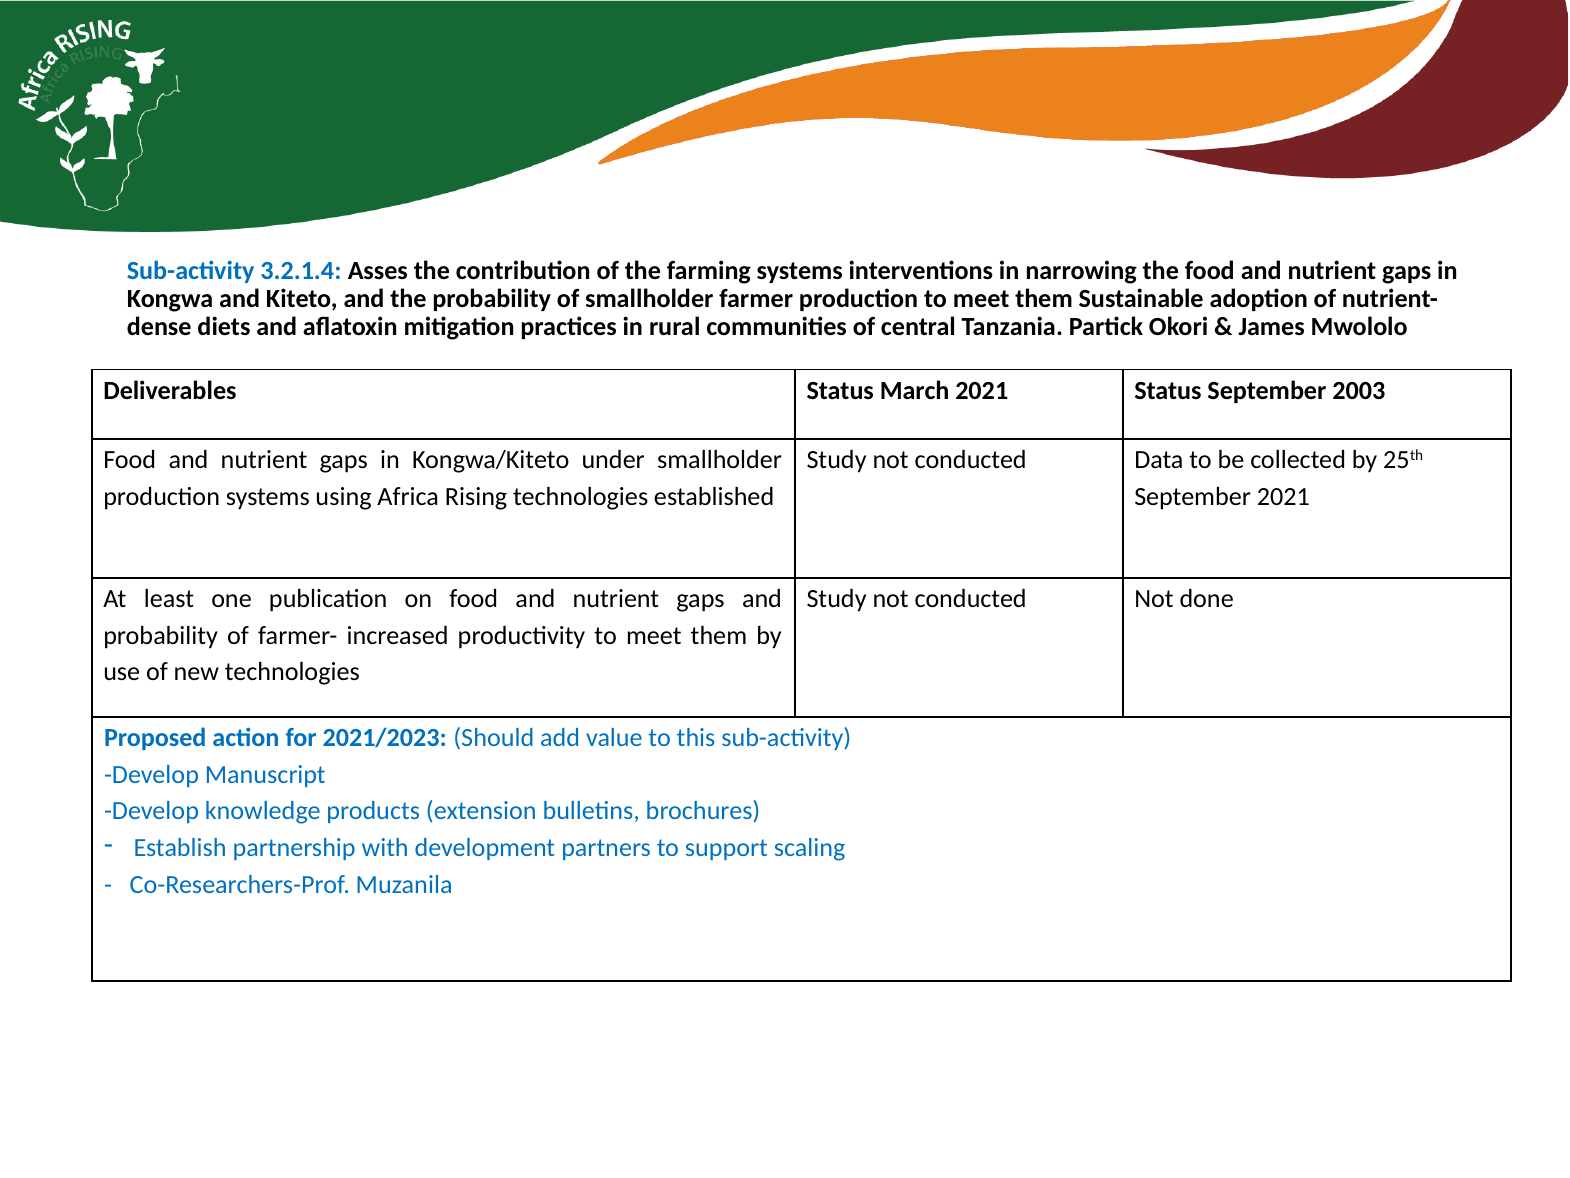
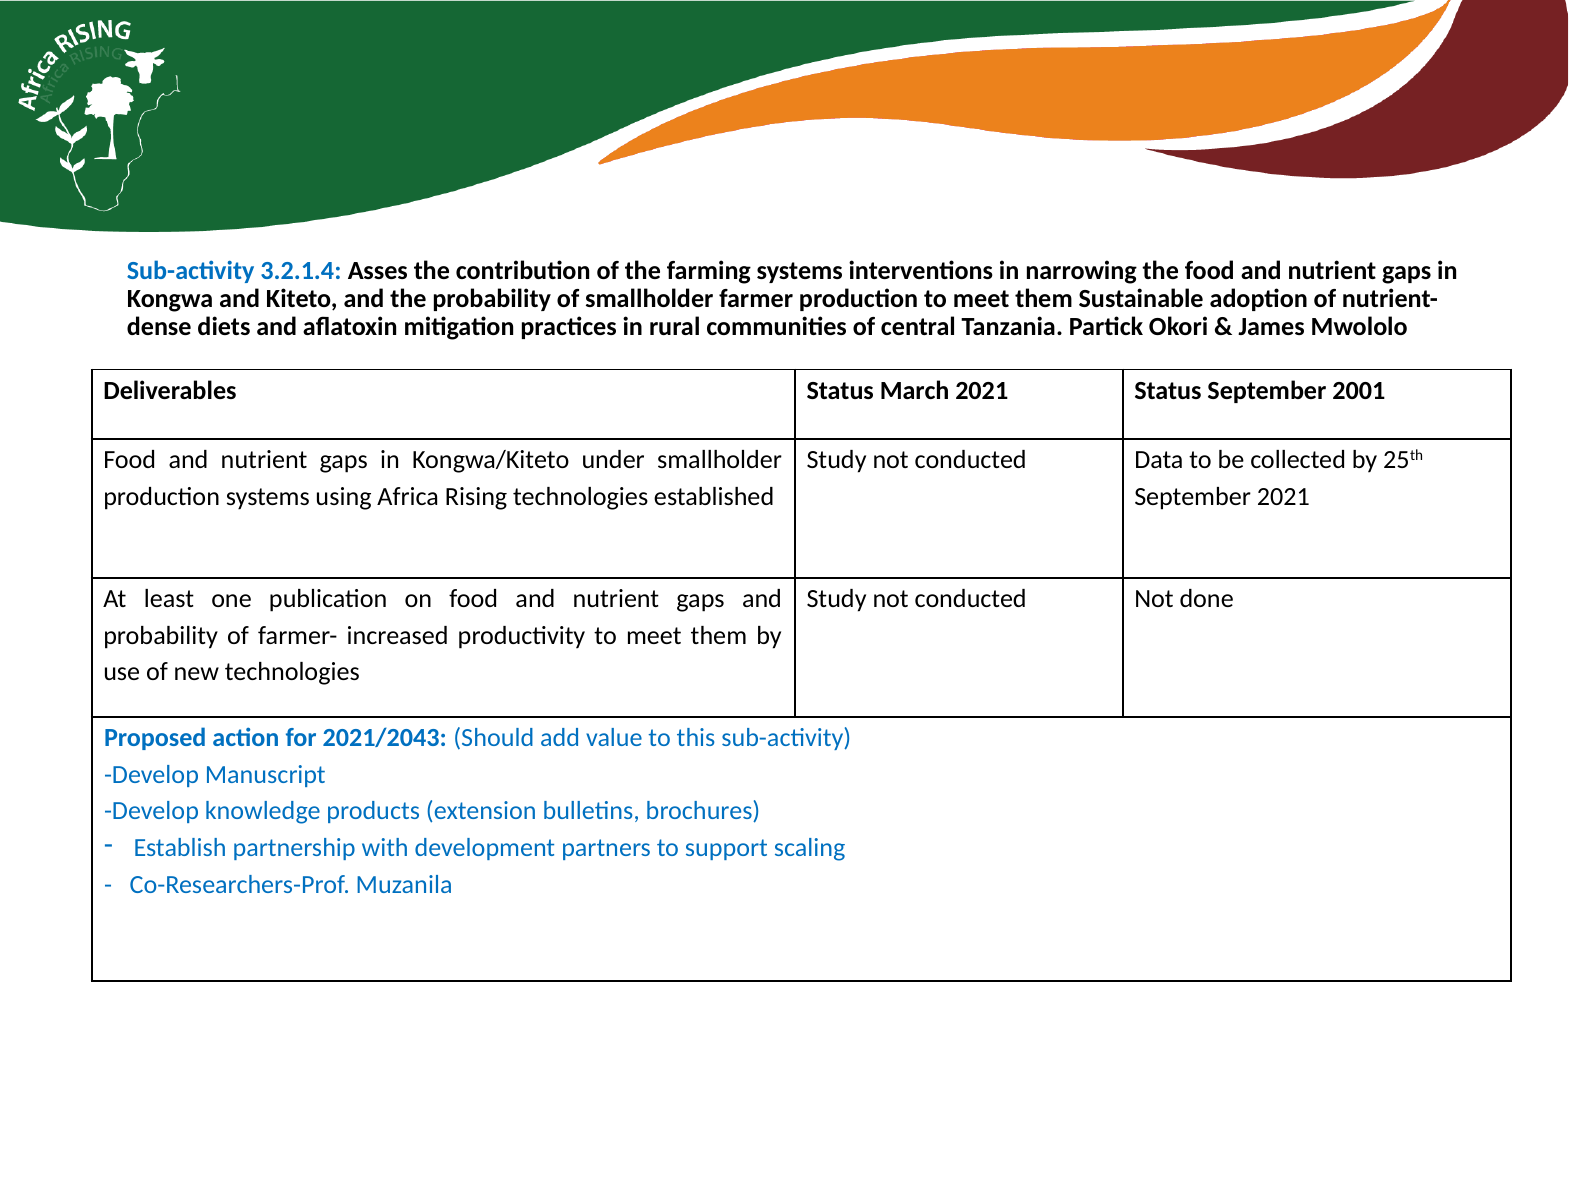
2003: 2003 -> 2001
2021/2023: 2021/2023 -> 2021/2043
